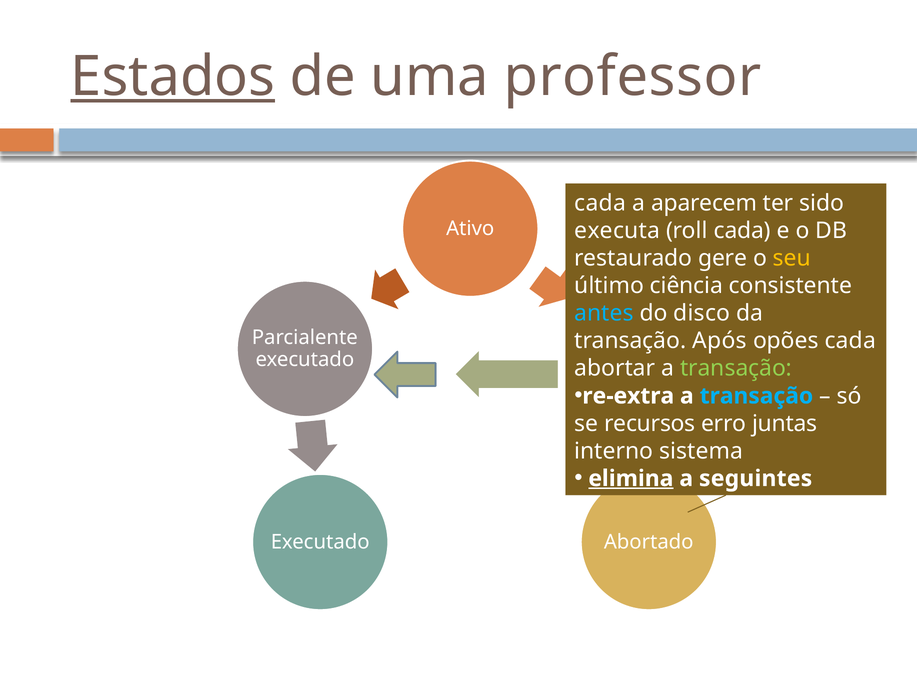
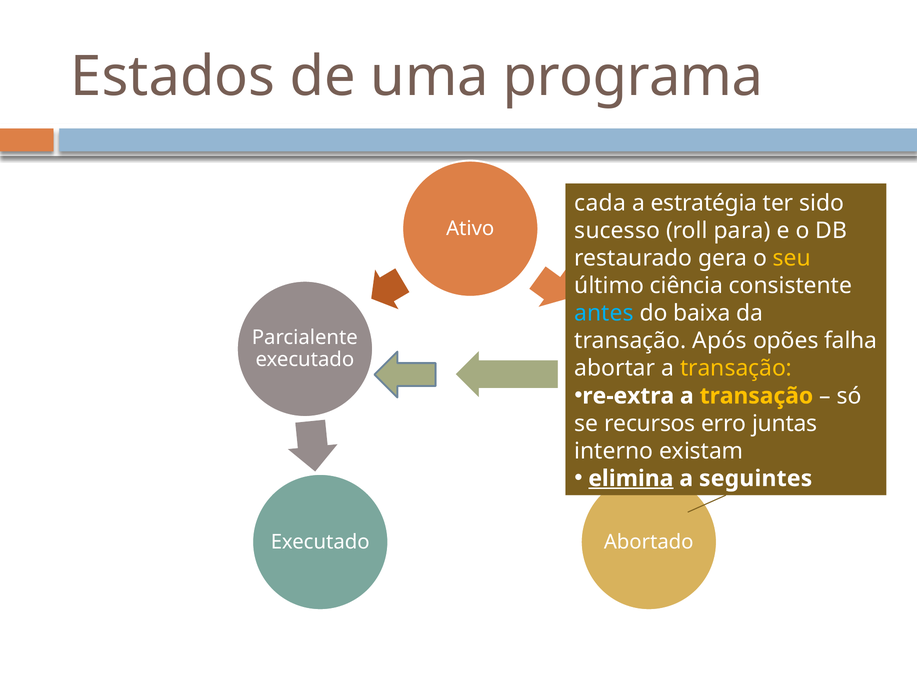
Estados underline: present -> none
professor: professor -> programa
aparecem: aparecem -> estratégia
executa: executa -> sucesso
roll cada: cada -> para
gere: gere -> gera
disco: disco -> baixa
opões cada: cada -> falha
transação at (736, 368) colour: light green -> yellow
transação at (756, 396) colour: light blue -> yellow
sistema: sistema -> existam
